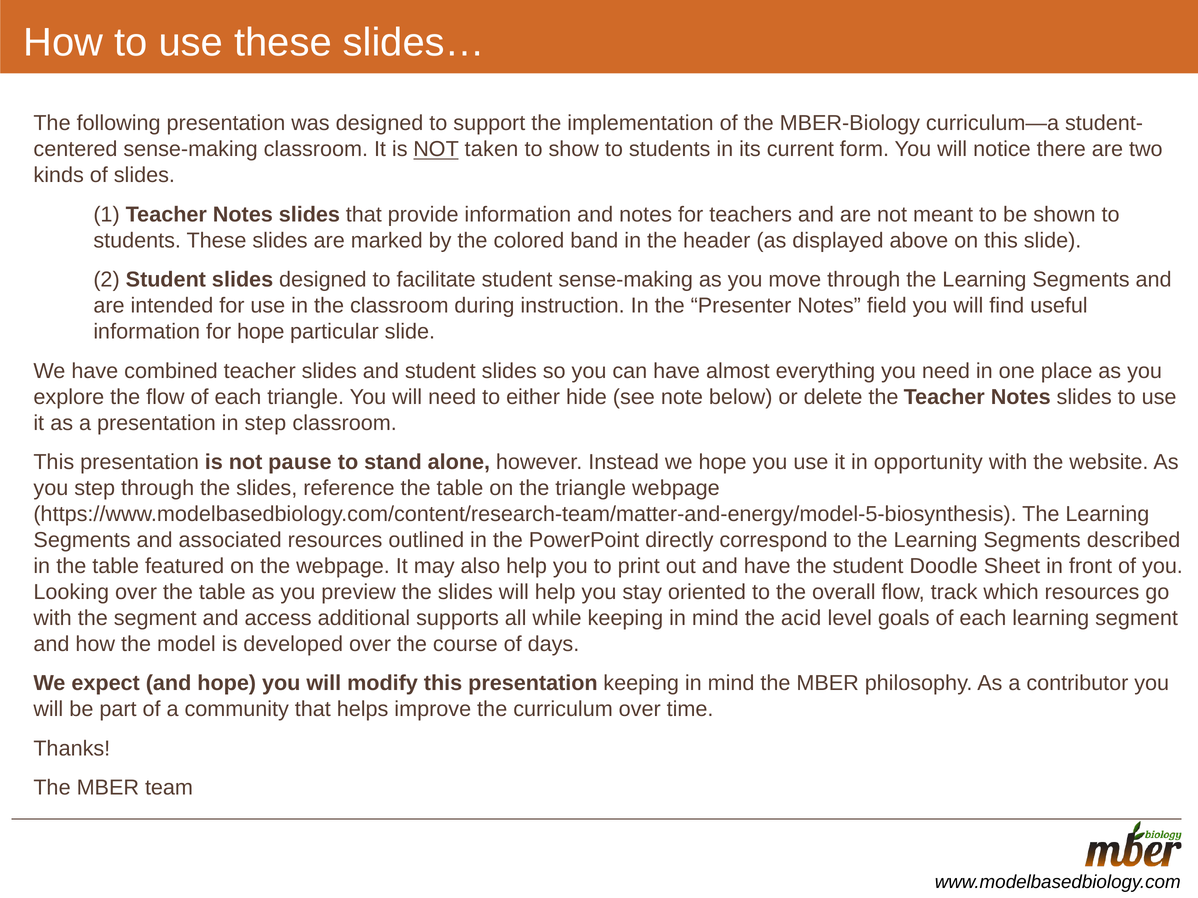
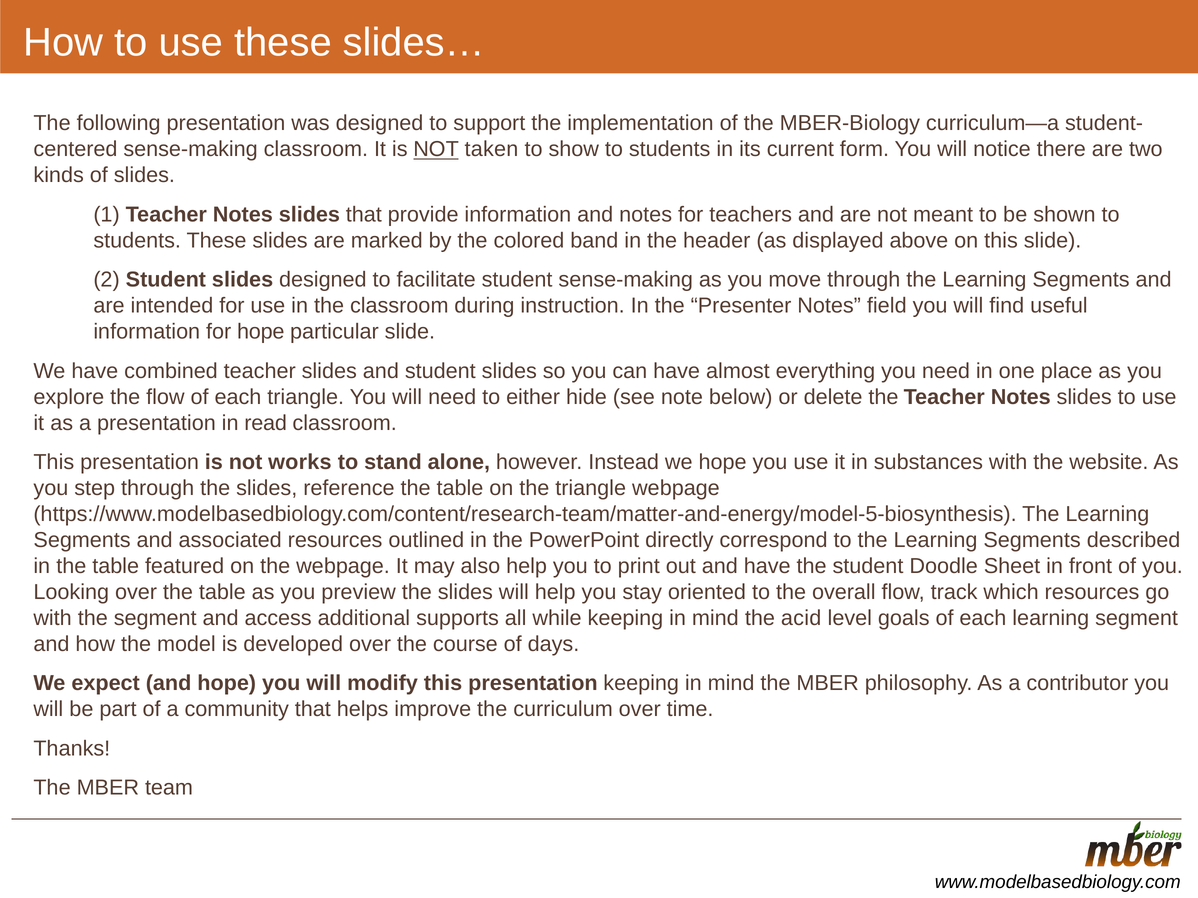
in step: step -> read
pause: pause -> works
opportunity: opportunity -> substances
